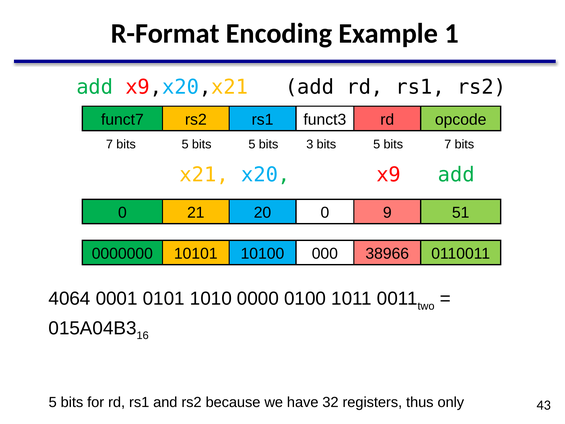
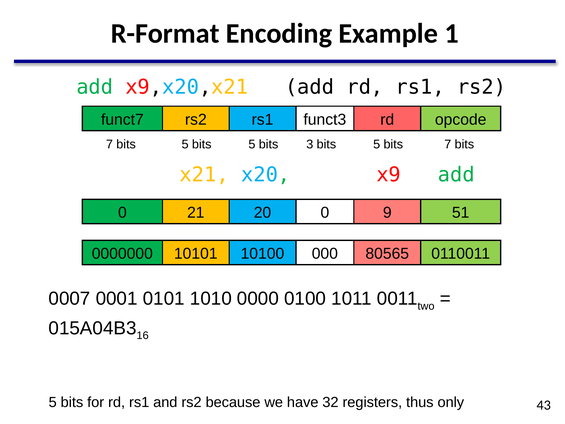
38966: 38966 -> 80565
4064: 4064 -> 0007
